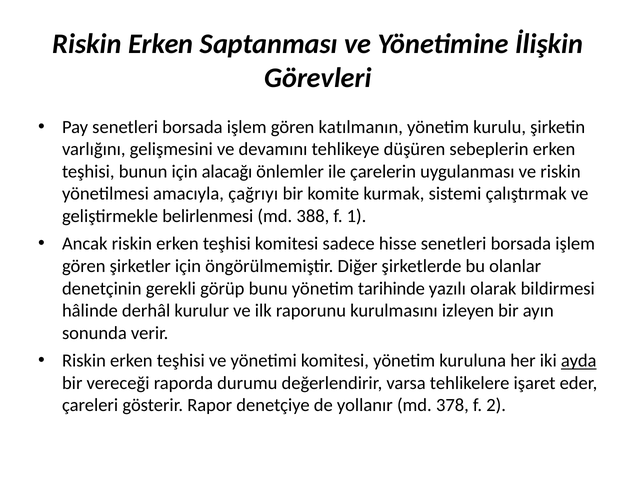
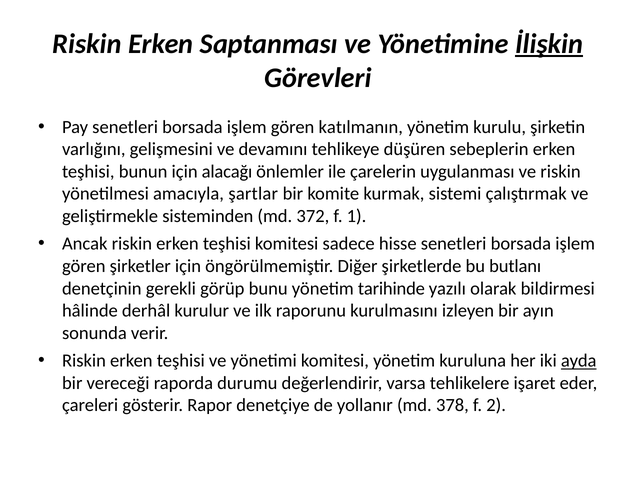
İlişkin underline: none -> present
çağrıyı: çağrıyı -> şartlar
belirlenmesi: belirlenmesi -> sisteminden
388: 388 -> 372
olanlar: olanlar -> butlanı
